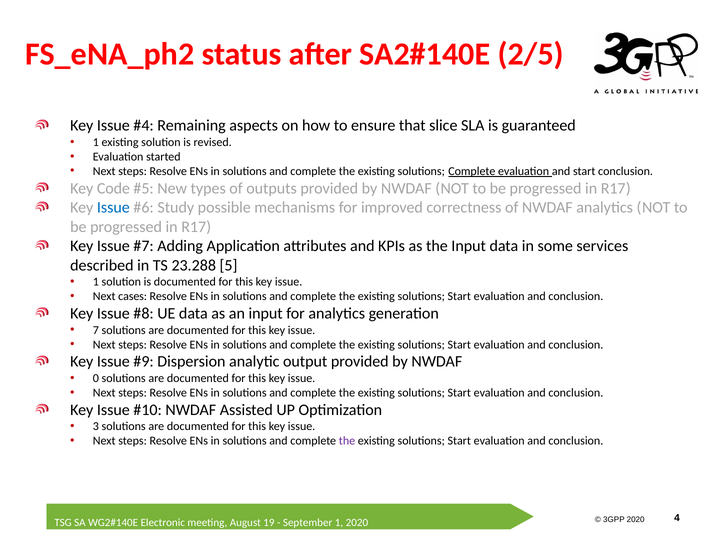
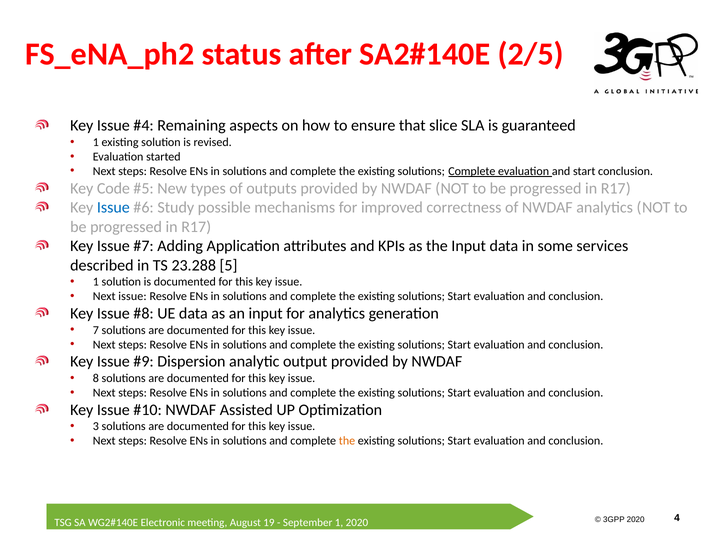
Next cases: cases -> issue
0: 0 -> 8
the at (347, 440) colour: purple -> orange
